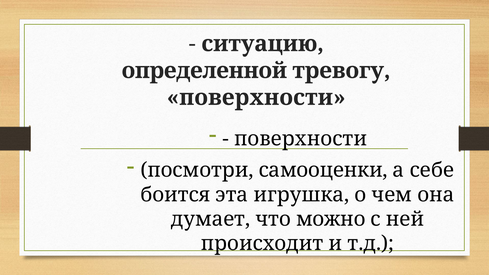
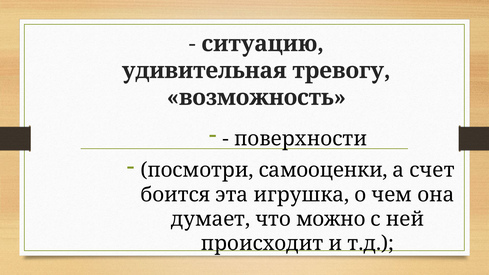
определенной: определенной -> удивительная
поверхности at (256, 98): поверхности -> возможность
себе: себе -> счет
